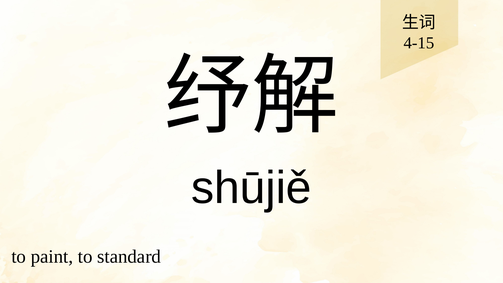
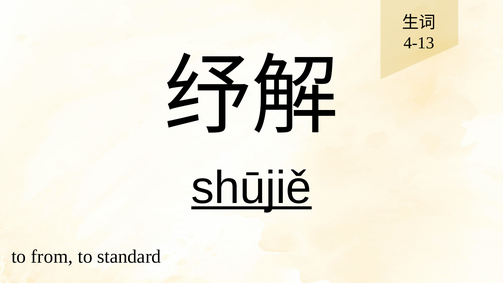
4-15: 4-15 -> 4-13
shūjiě underline: none -> present
paint: paint -> from
